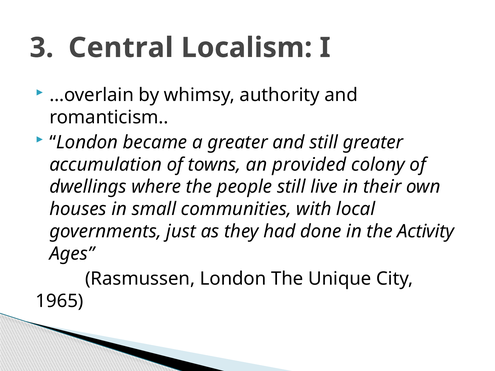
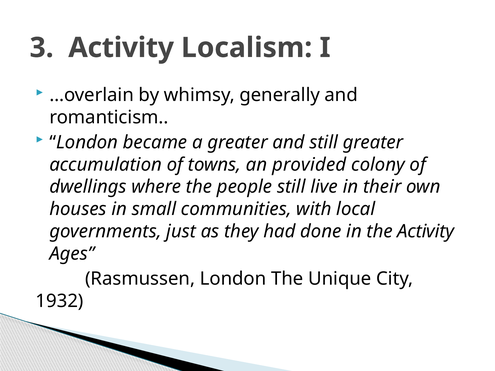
3 Central: Central -> Activity
authority: authority -> generally
1965: 1965 -> 1932
